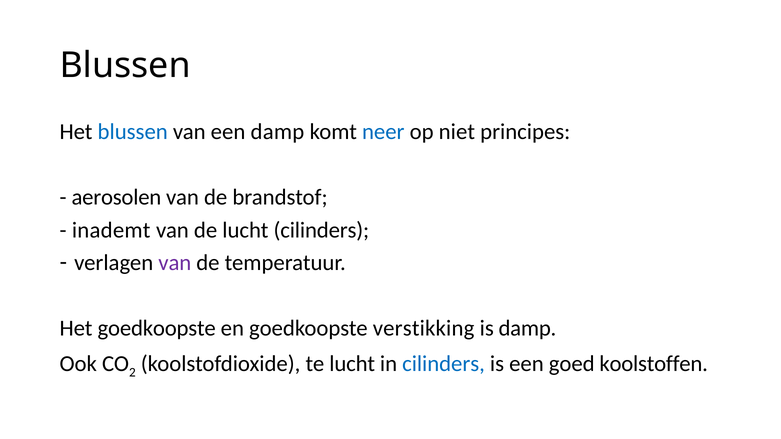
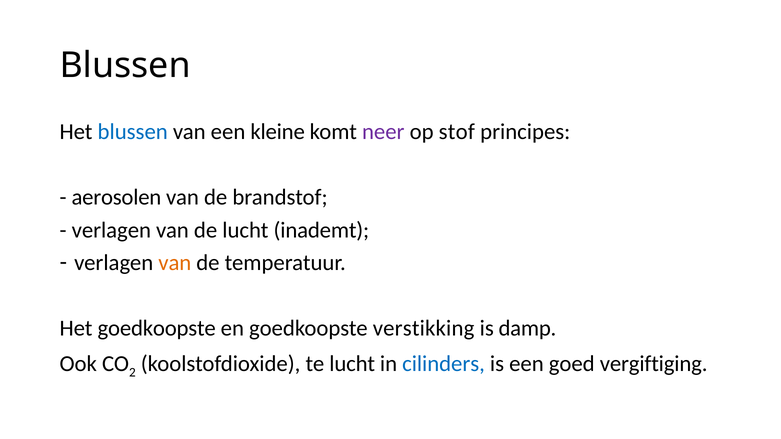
een damp: damp -> kleine
neer colour: blue -> purple
niet: niet -> stof
inademt at (111, 230): inademt -> verlagen
lucht cilinders: cilinders -> inademt
van at (175, 263) colour: purple -> orange
koolstoffen: koolstoffen -> vergiftiging
